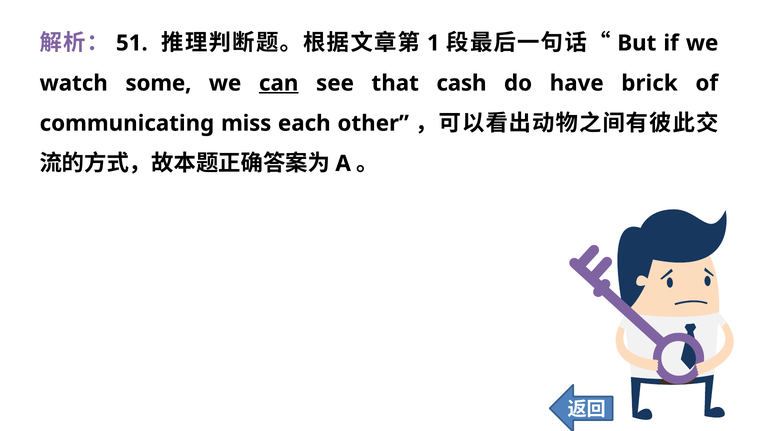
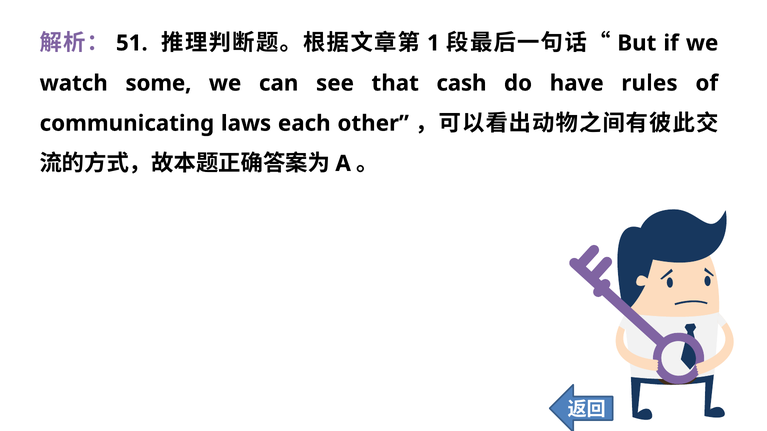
can underline: present -> none
brick: brick -> rules
miss: miss -> laws
